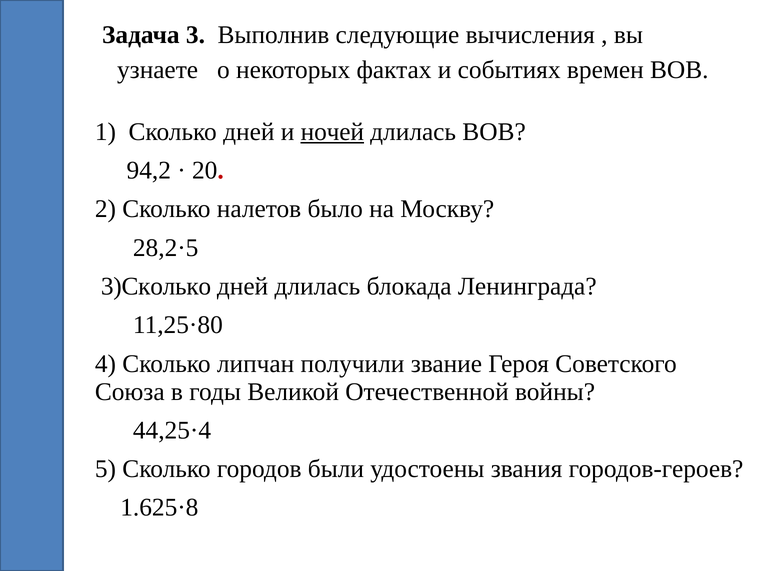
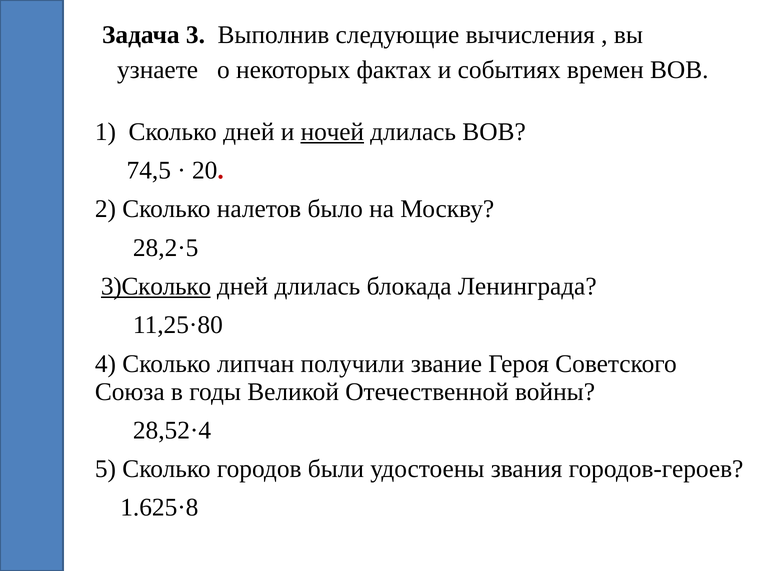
94,2: 94,2 -> 74,5
3)Сколько underline: none -> present
44,25·4: 44,25·4 -> 28,52·4
